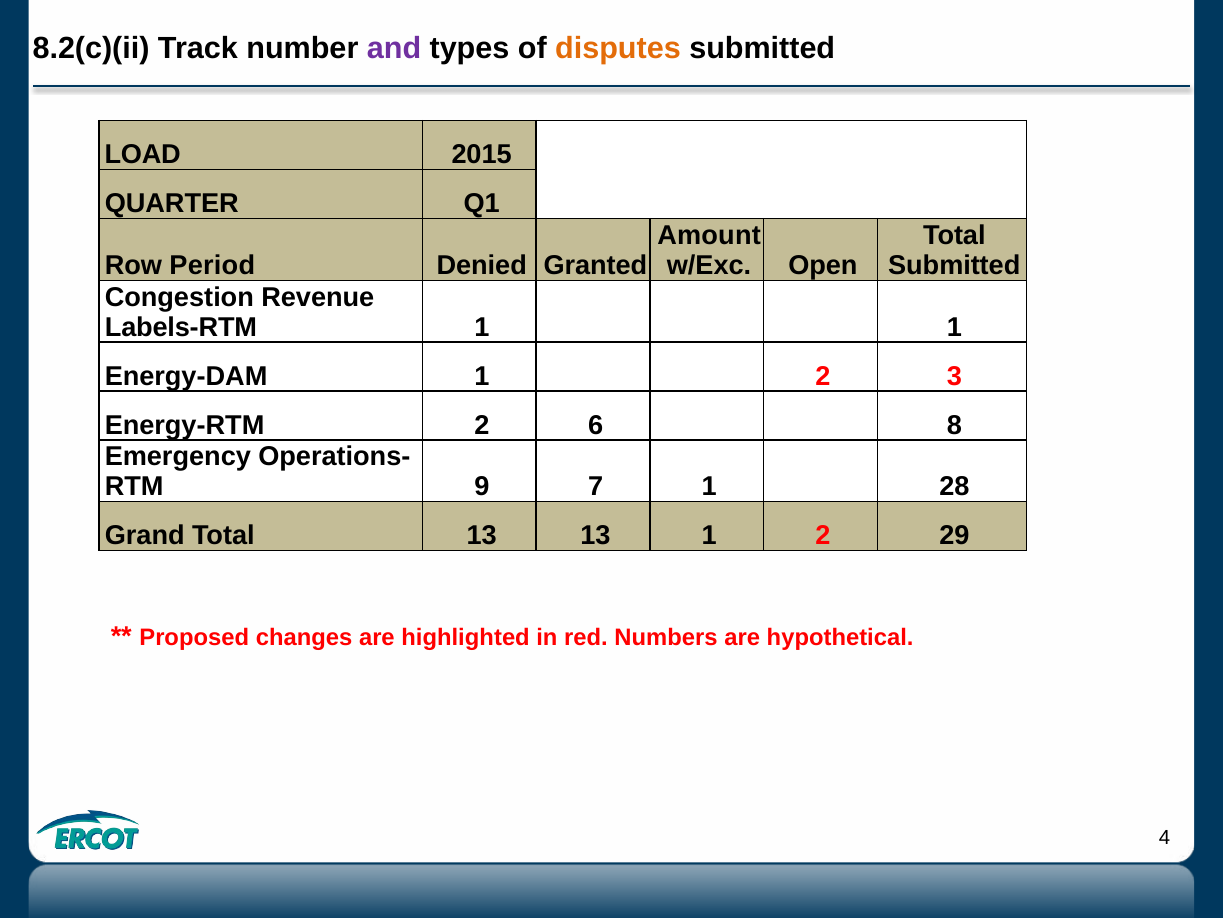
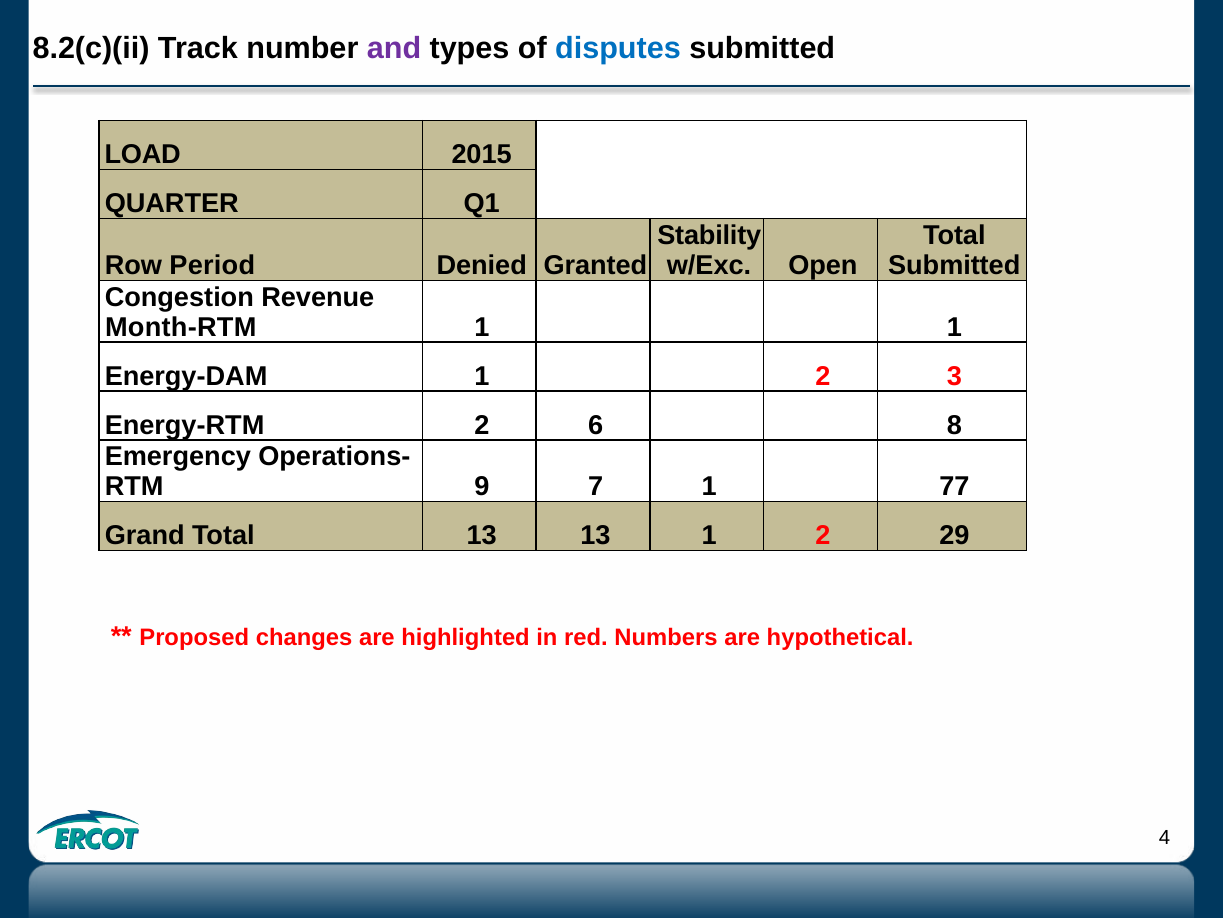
disputes colour: orange -> blue
Amount: Amount -> Stability
Labels-RTM: Labels-RTM -> Month-RTM
28: 28 -> 77
